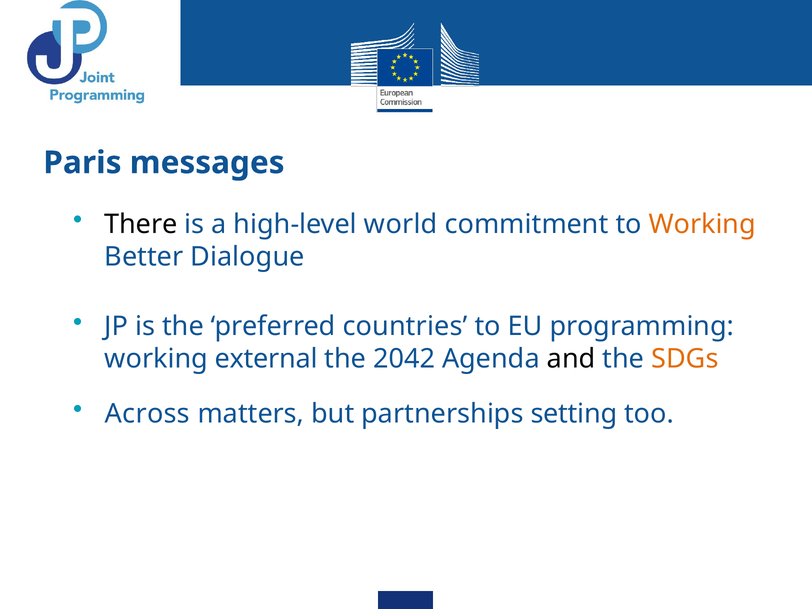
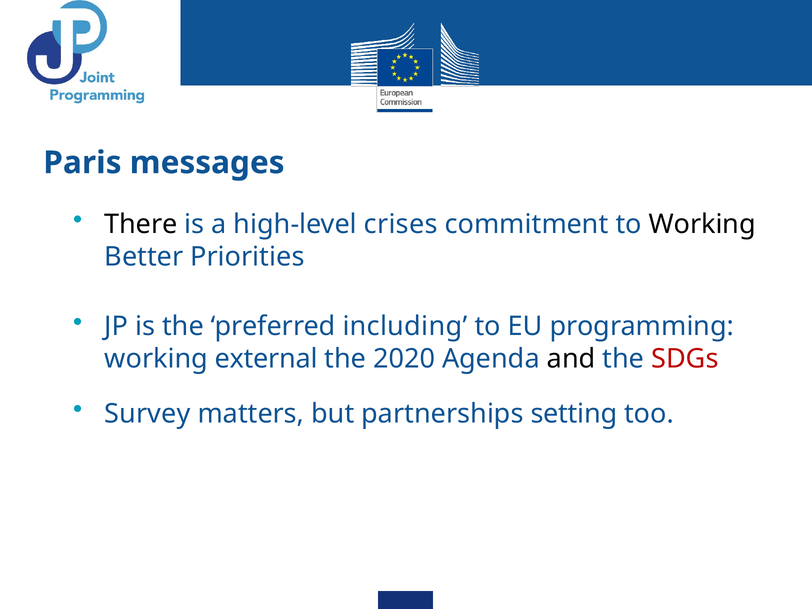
world: world -> crises
Working at (702, 224) colour: orange -> black
Dialogue: Dialogue -> Priorities
countries: countries -> including
2042: 2042 -> 2020
SDGs colour: orange -> red
Across: Across -> Survey
